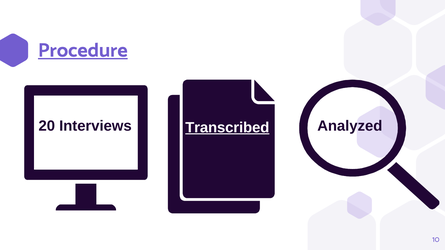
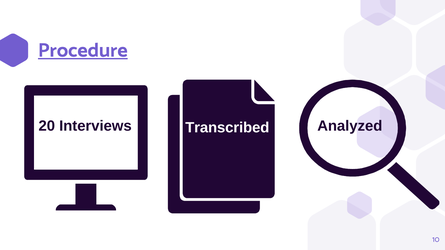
Transcribed underline: present -> none
